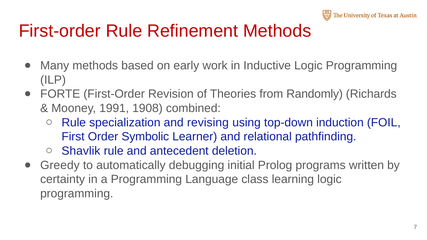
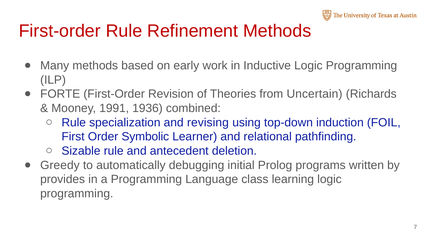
Randomly: Randomly -> Uncertain
1908: 1908 -> 1936
Shavlik: Shavlik -> Sizable
certainty: certainty -> provides
